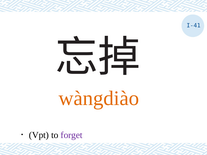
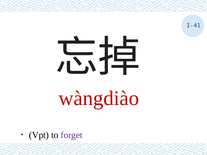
wàngdiào colour: orange -> red
